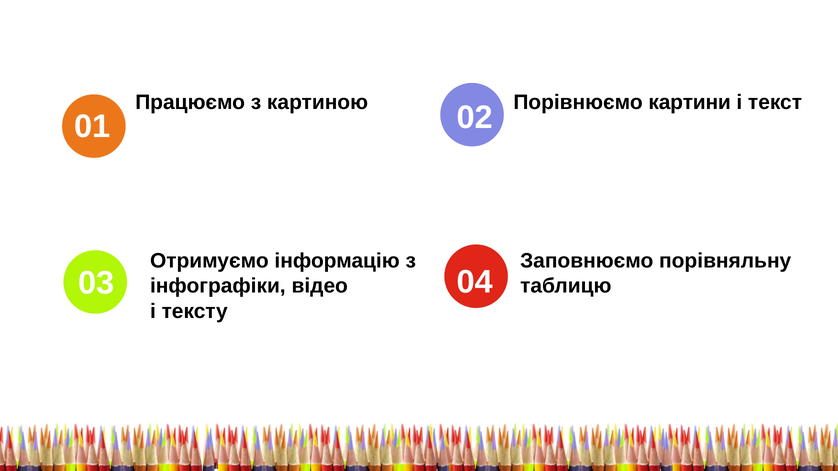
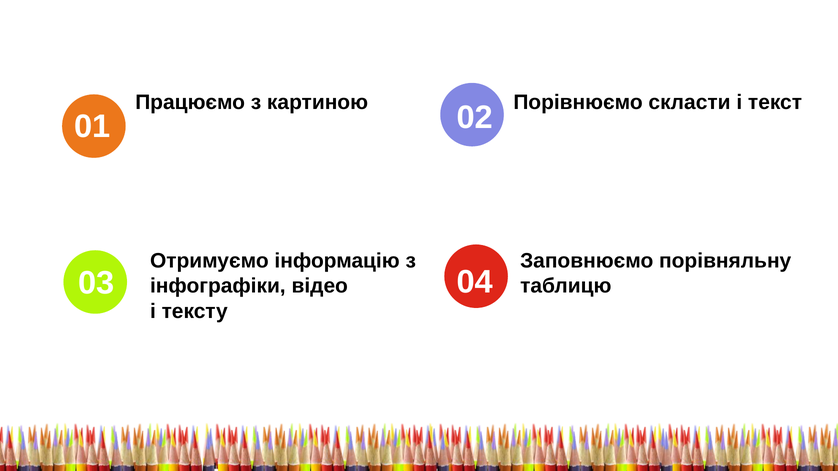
картини: картини -> скласти
